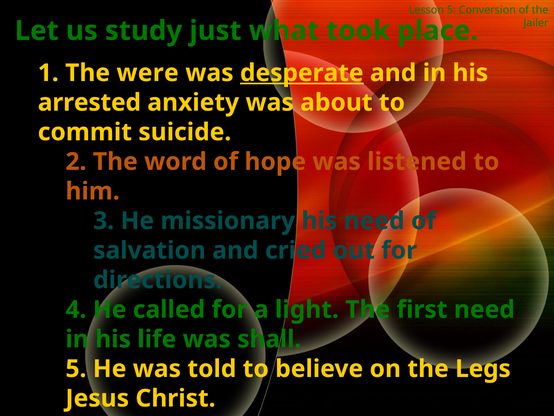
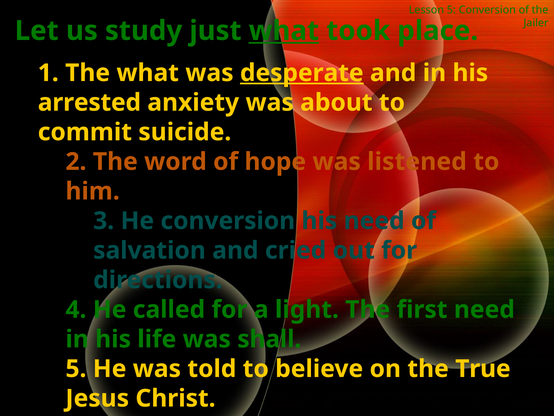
what at (284, 31) underline: none -> present
The were: were -> what
He missionary: missionary -> conversion
Legs: Legs -> True
